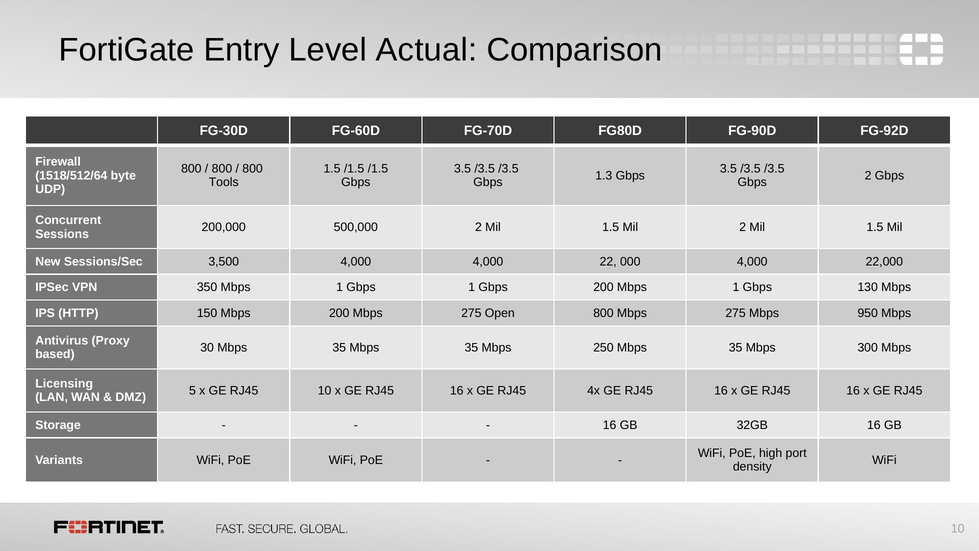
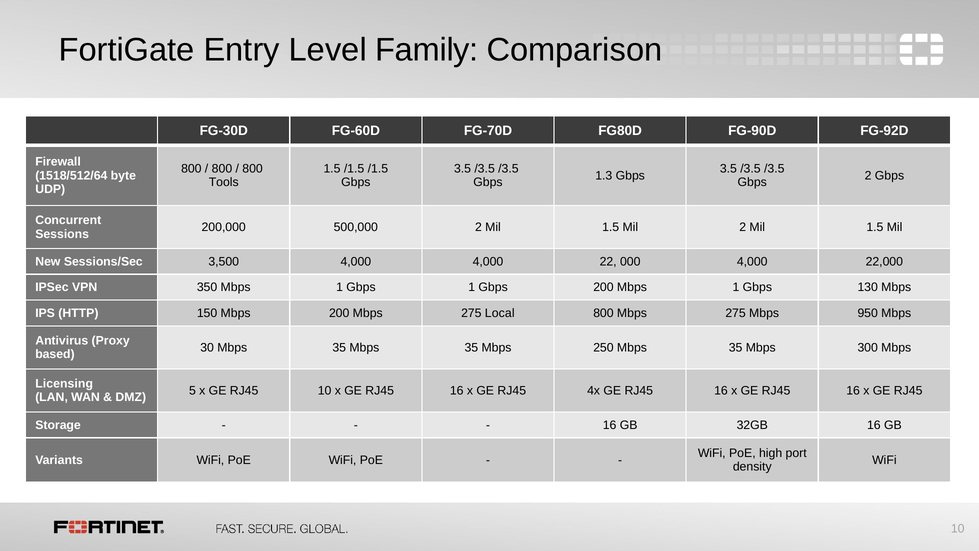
Actual: Actual -> Family
Open: Open -> Local
